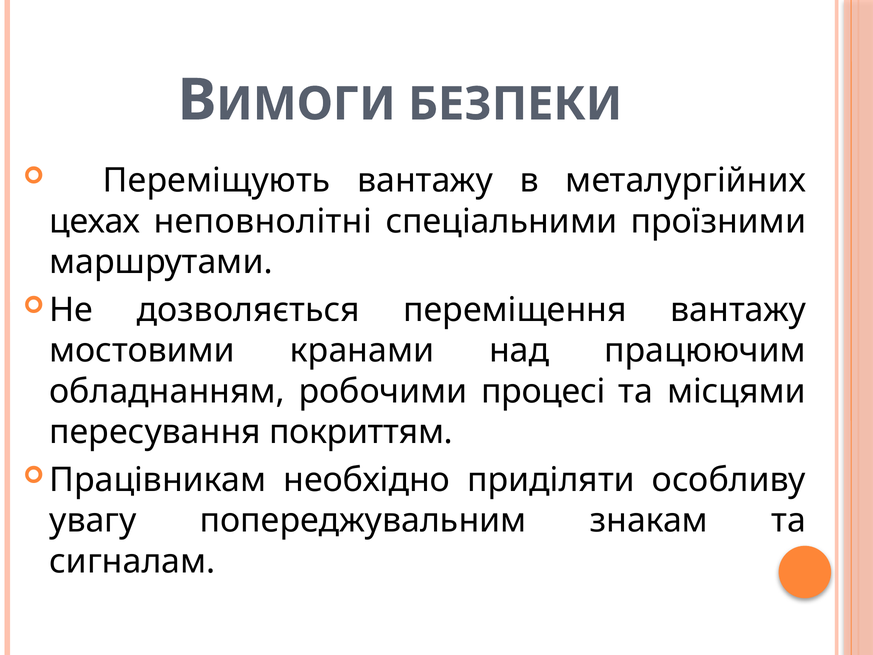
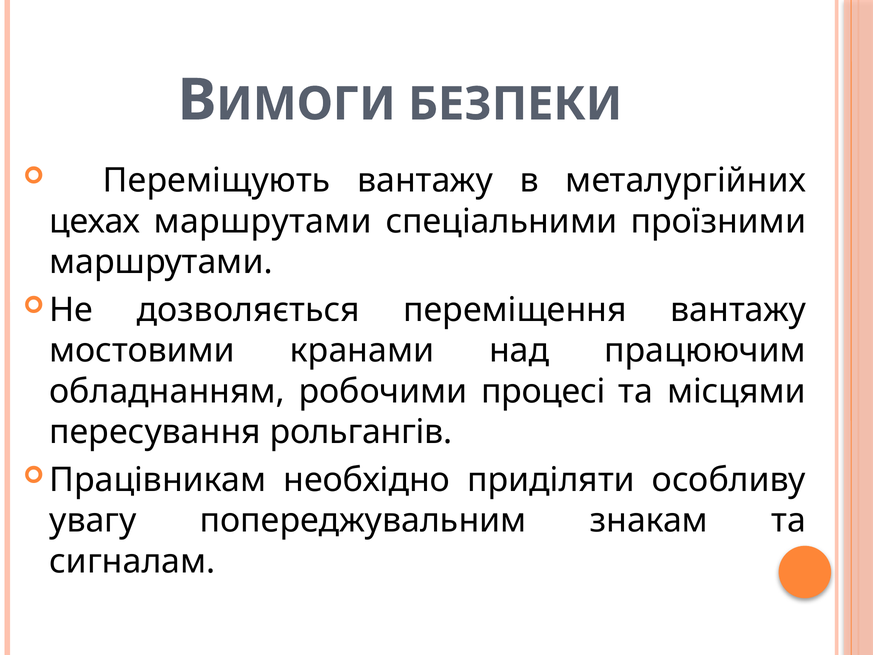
цехах неповнолітні: неповнолітні -> маршрутами
покриттям: покриттям -> рольгангів
